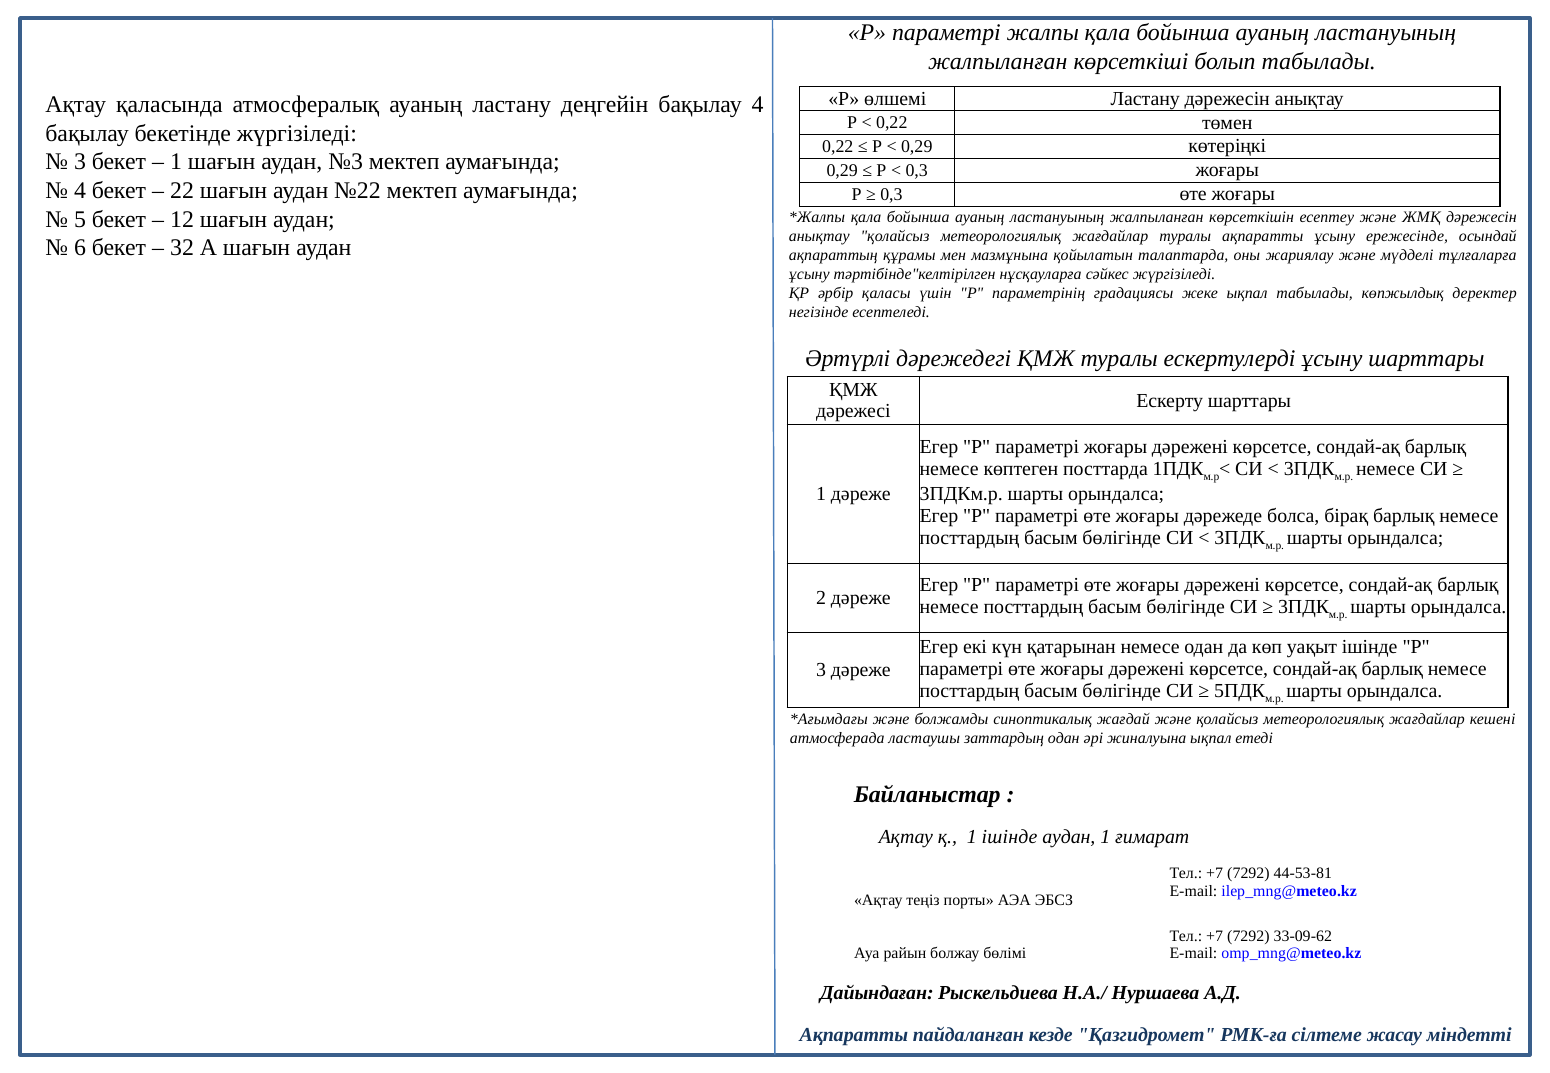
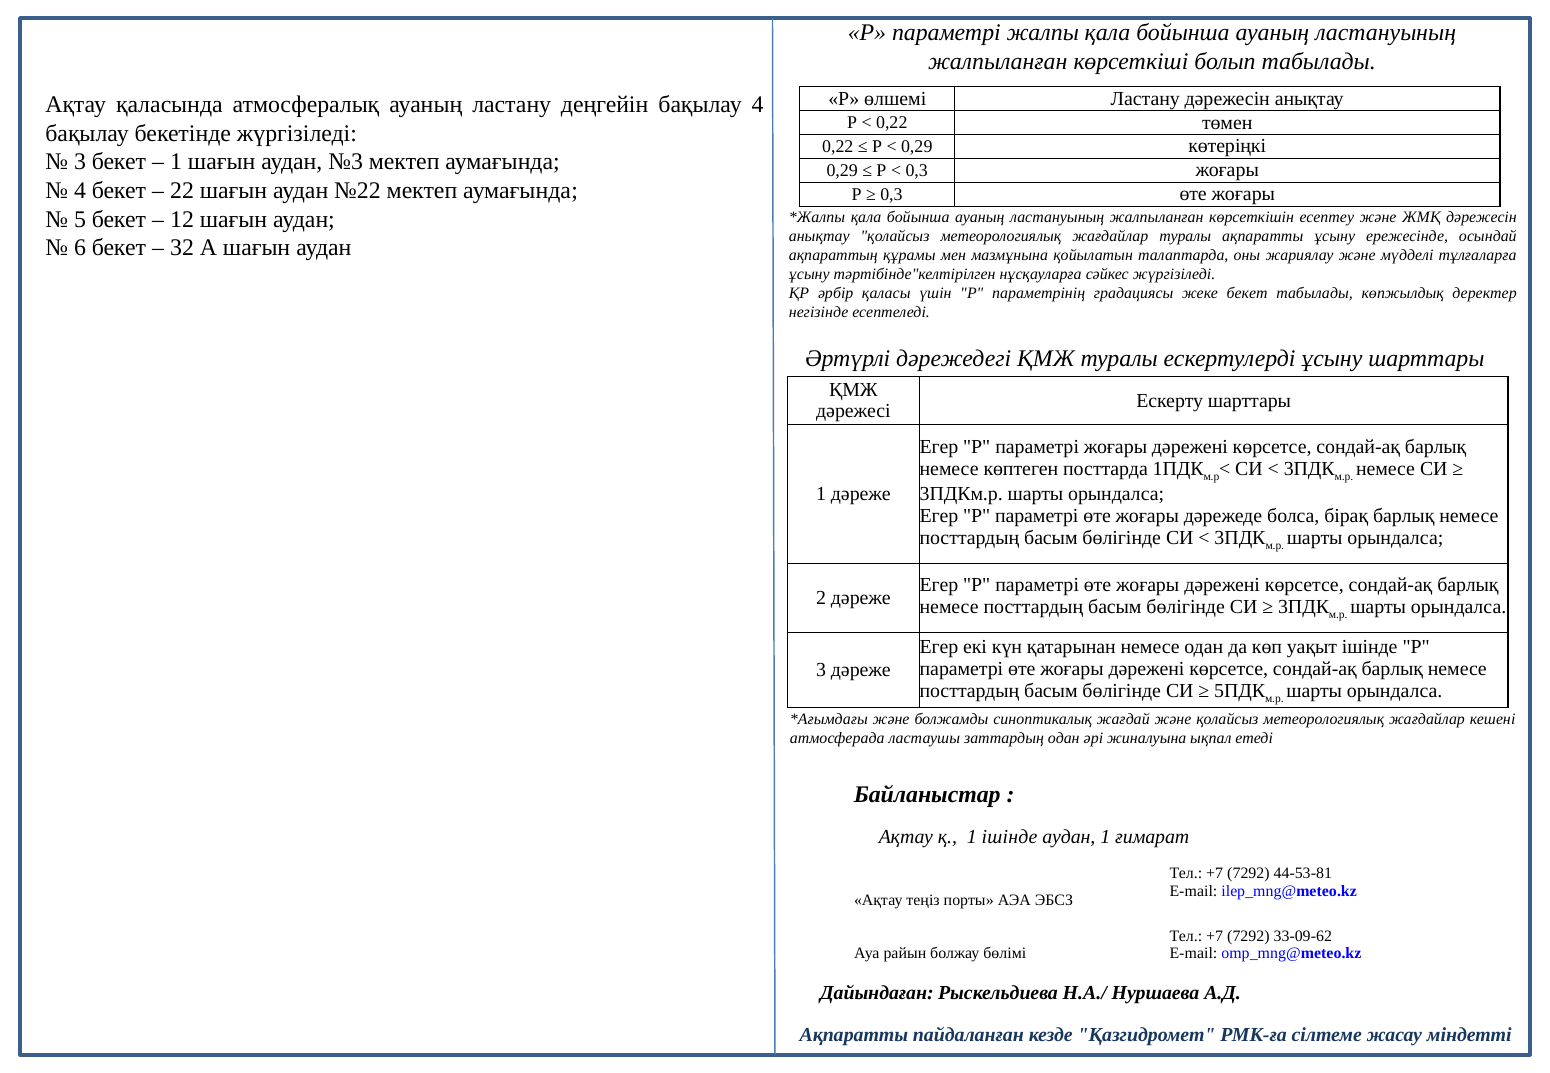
жеке ықпал: ықпал -> бекет
